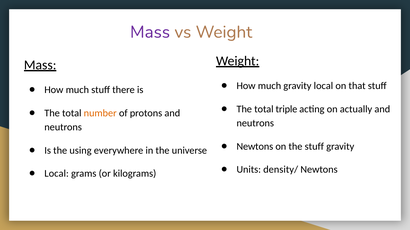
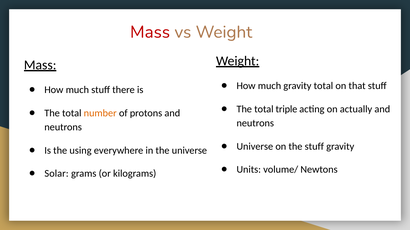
Mass at (150, 32) colour: purple -> red
gravity local: local -> total
Newtons at (255, 147): Newtons -> Universe
density/: density/ -> volume/
Local at (57, 174): Local -> Solar
